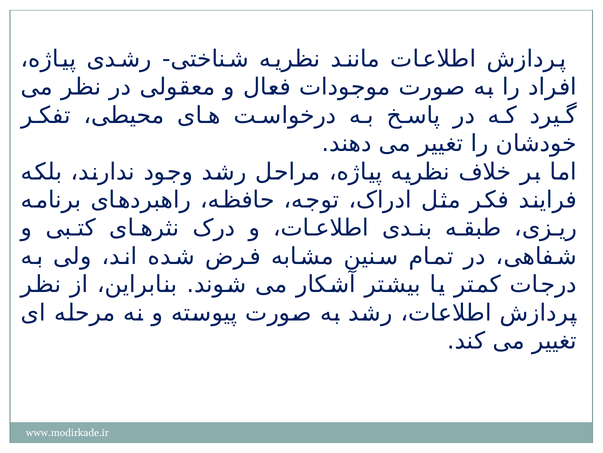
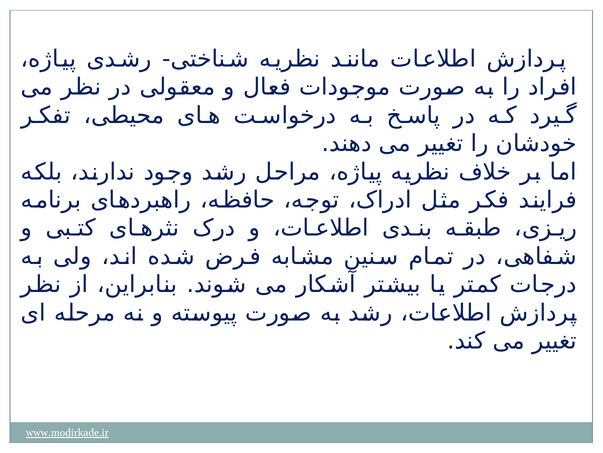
www.modirkade.ir underline: none -> present
